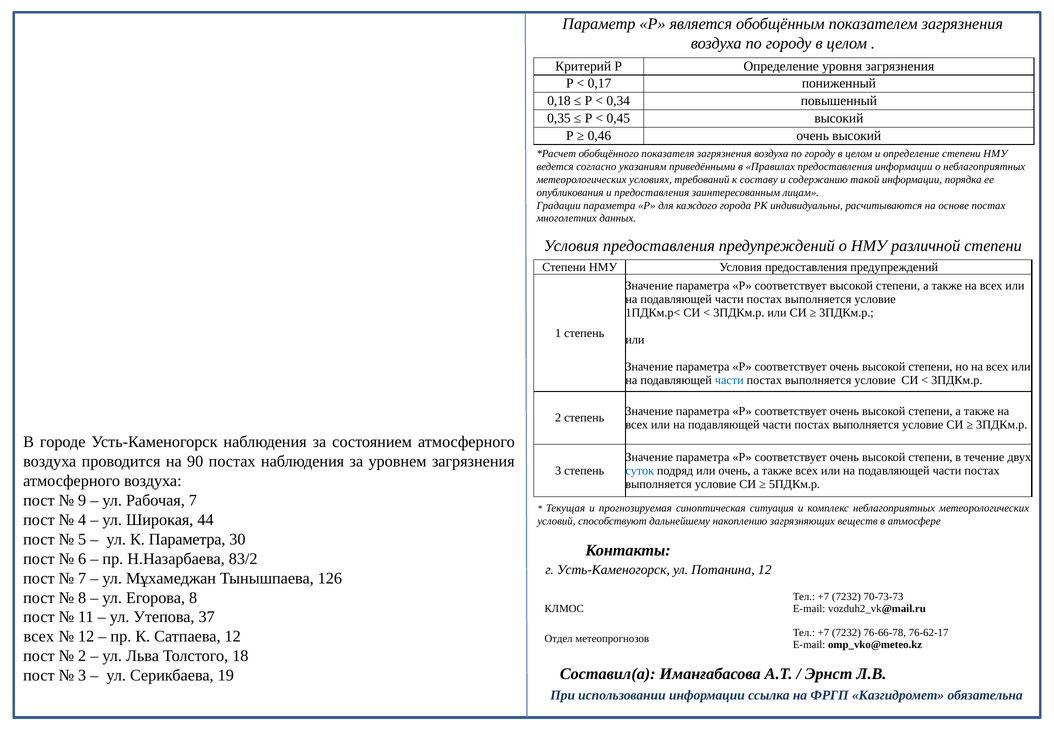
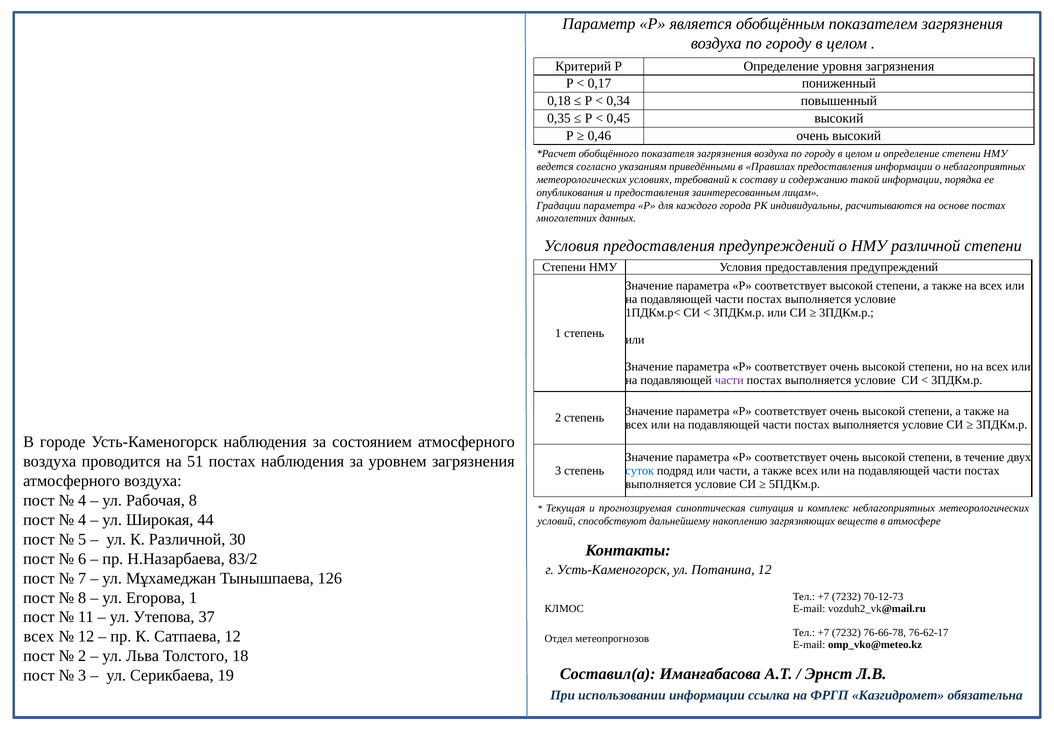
части at (729, 380) colour: blue -> purple
90: 90 -> 51
или очень: очень -> части
9 at (82, 500): 9 -> 4
Рабочая 7: 7 -> 8
К Параметра: Параметра -> Различной
Егорова 8: 8 -> 1
70-73-73: 70-73-73 -> 70-12-73
